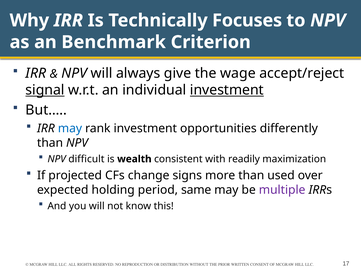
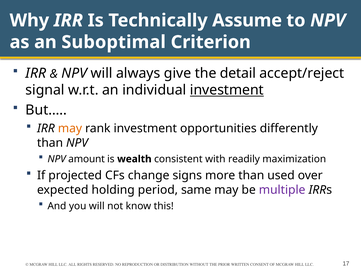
Focuses: Focuses -> Assume
Benchmark: Benchmark -> Suboptimal
wage: wage -> detail
signal underline: present -> none
may at (70, 128) colour: blue -> orange
difficult: difficult -> amount
